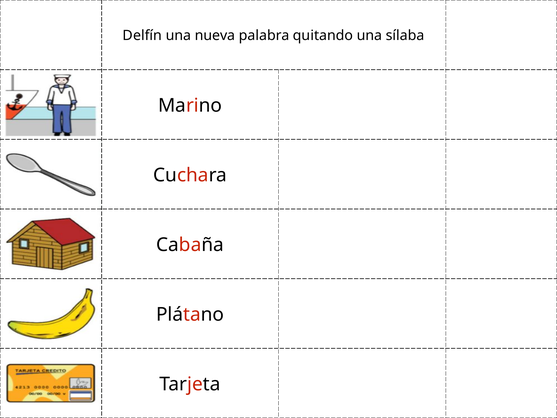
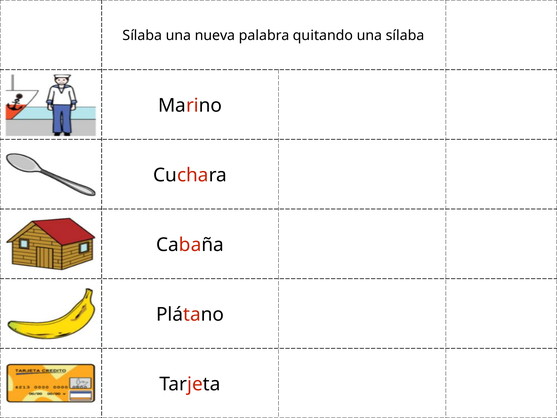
Delfín at (142, 36): Delfín -> Sílaba
